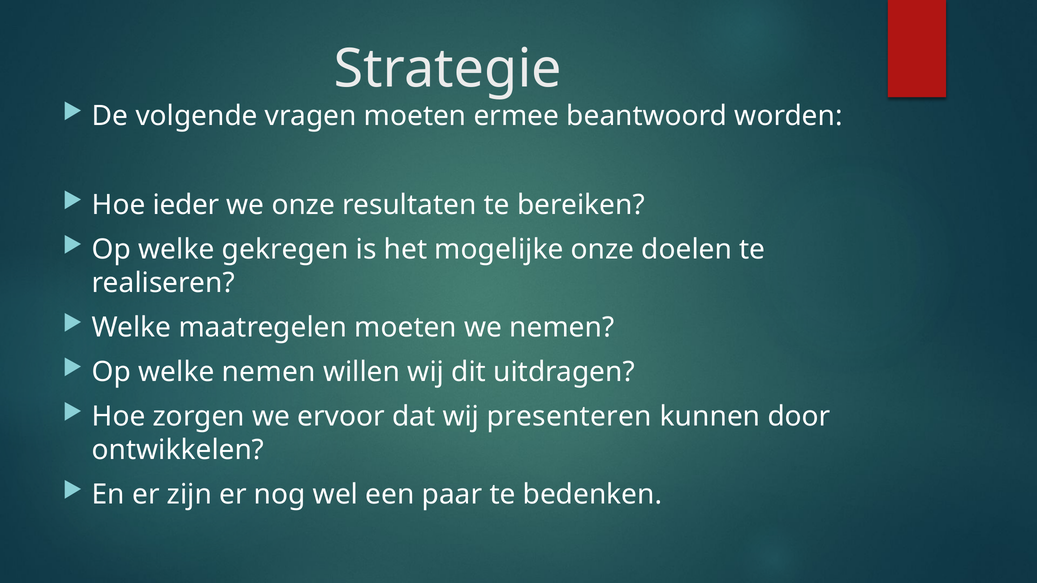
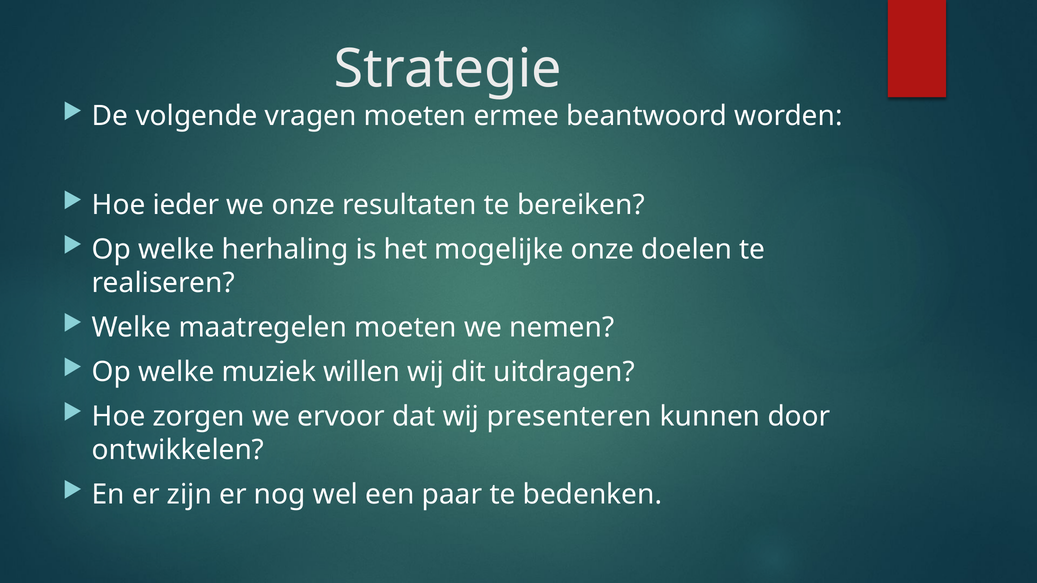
gekregen: gekregen -> herhaling
welke nemen: nemen -> muziek
